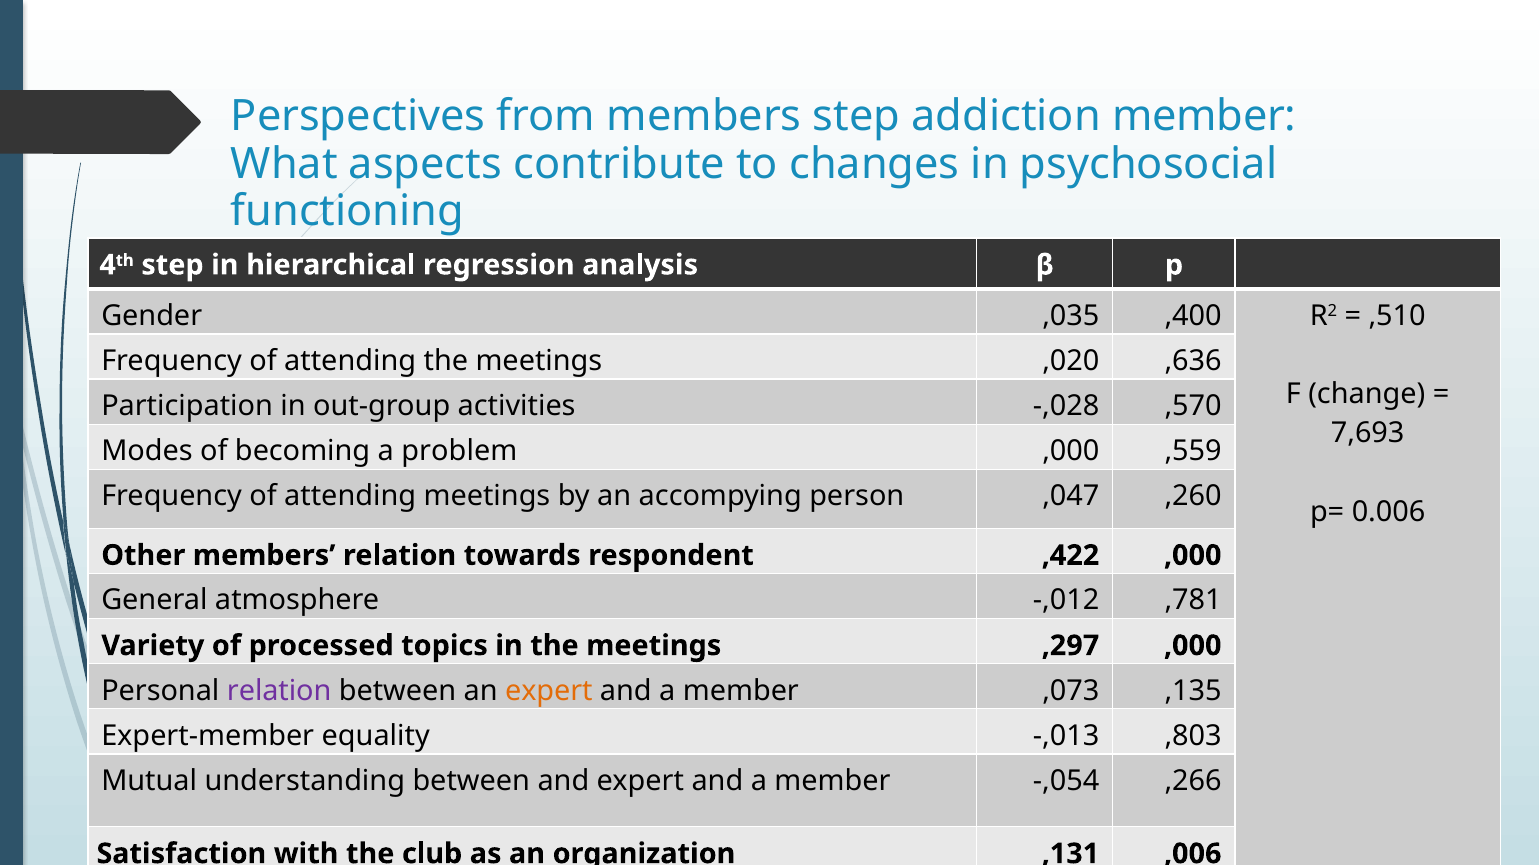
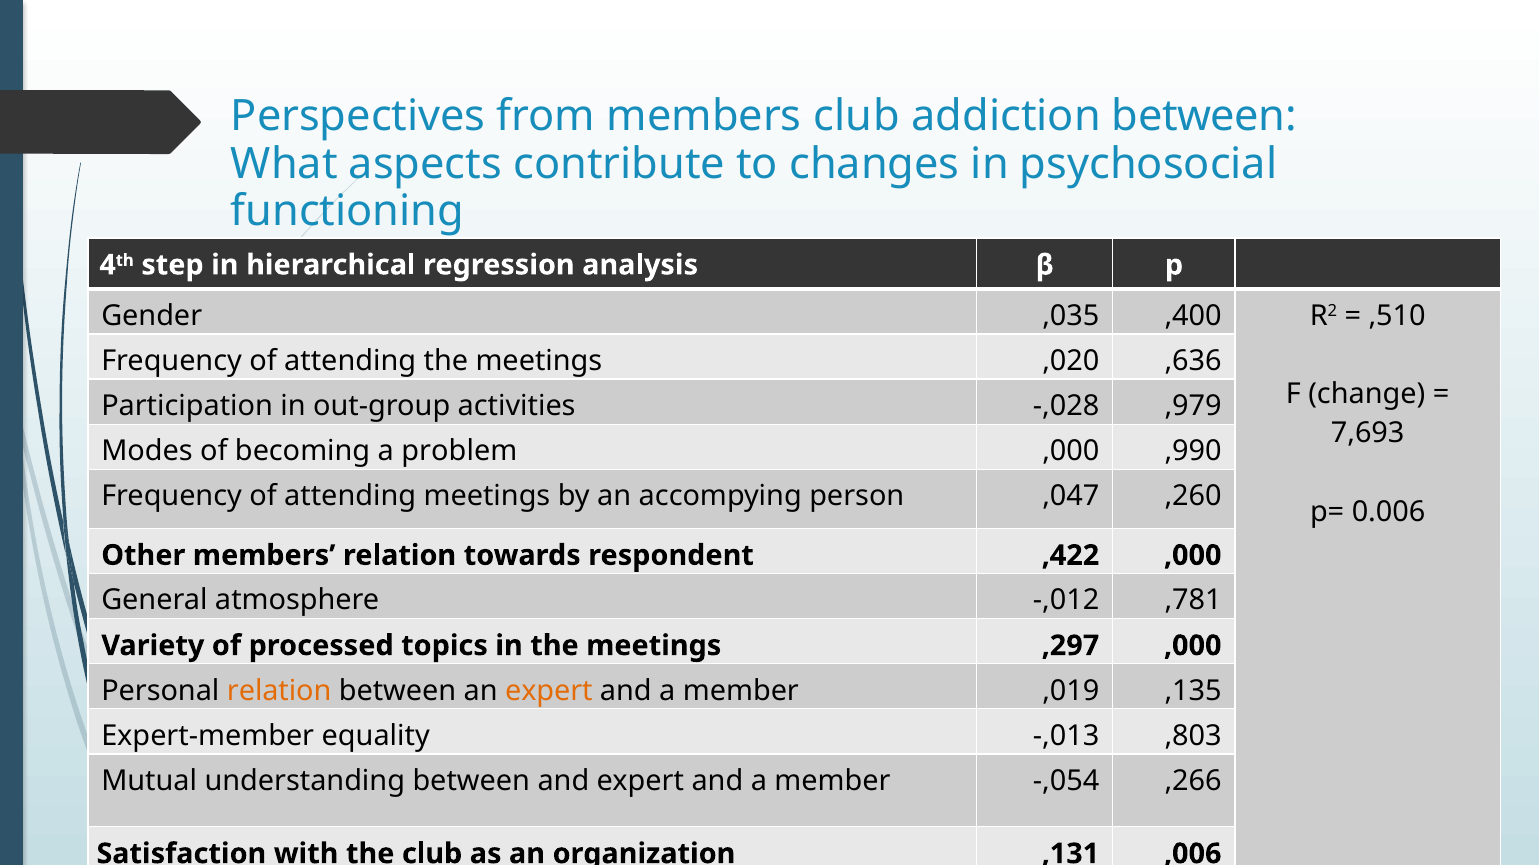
members step: step -> club
addiction member: member -> between
,570: ,570 -> ,979
,559: ,559 -> ,990
relation at (279, 691) colour: purple -> orange
,073: ,073 -> ,019
